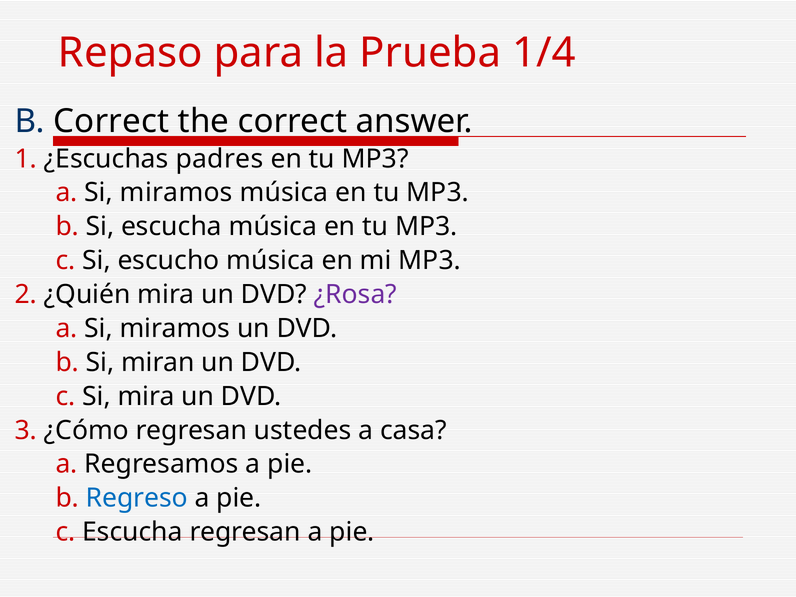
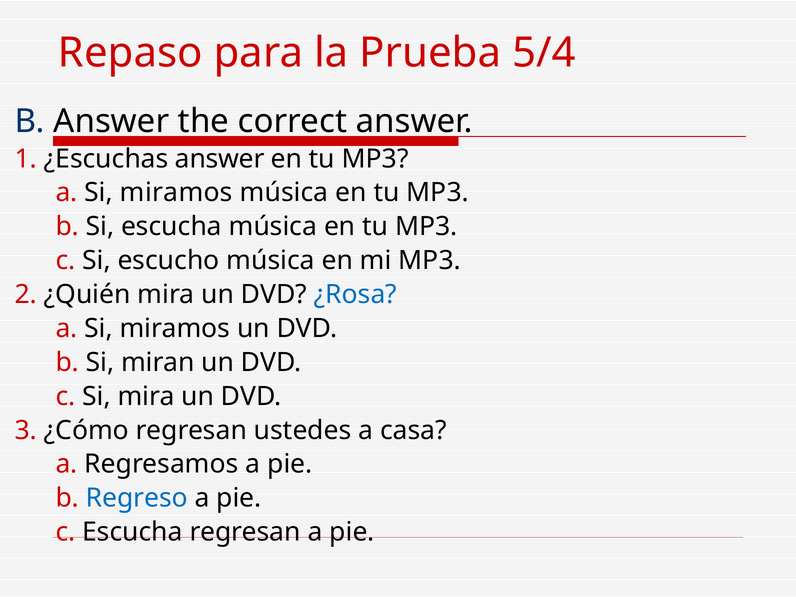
1/4: 1/4 -> 5/4
B Correct: Correct -> Answer
¿Escuchas padres: padres -> answer
¿Rosa colour: purple -> blue
